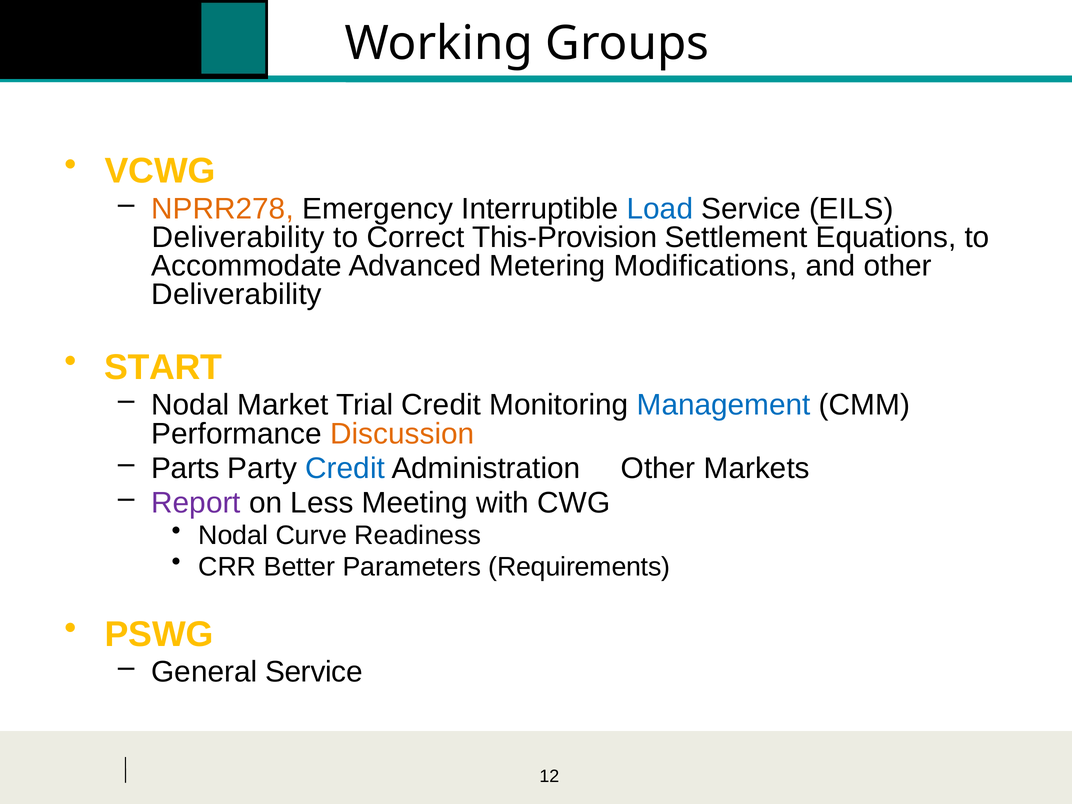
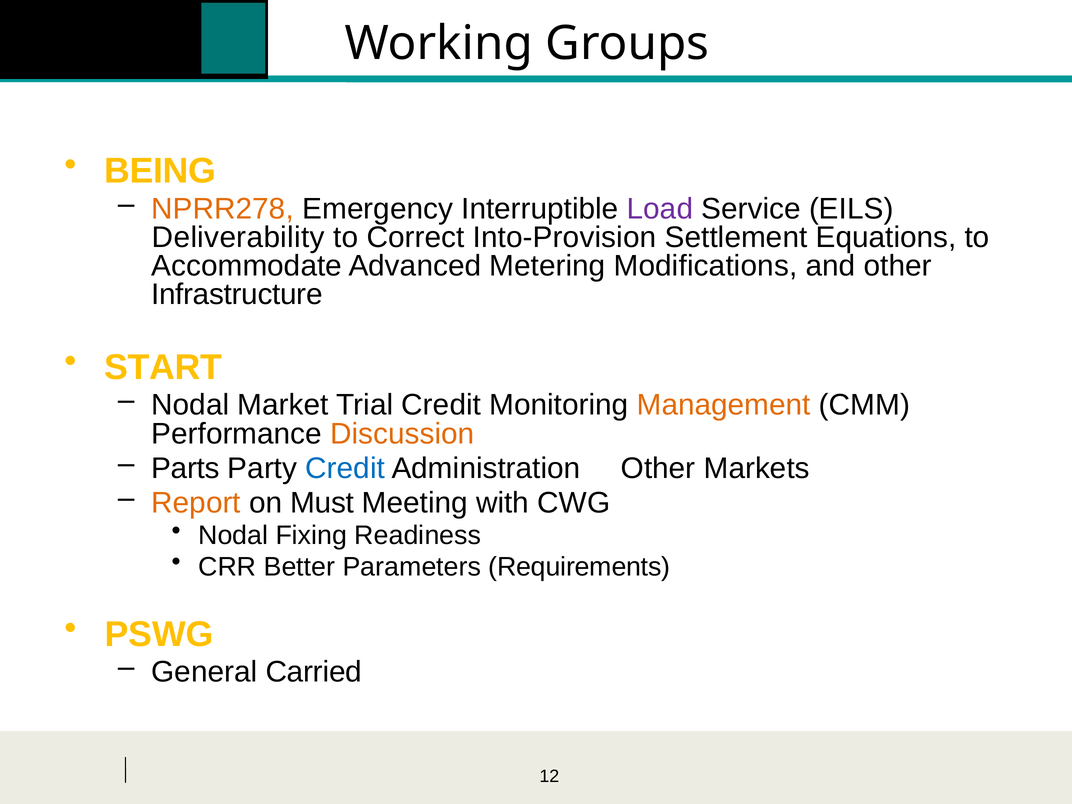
VCWG: VCWG -> BEING
Load colour: blue -> purple
This-Provision: This-Provision -> Into-Provision
Deliverability at (237, 295): Deliverability -> Infrastructure
Management colour: blue -> orange
Report colour: purple -> orange
Less: Less -> Must
Curve: Curve -> Fixing
General Service: Service -> Carried
